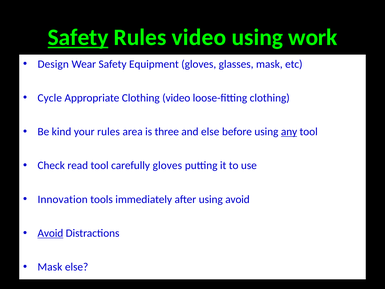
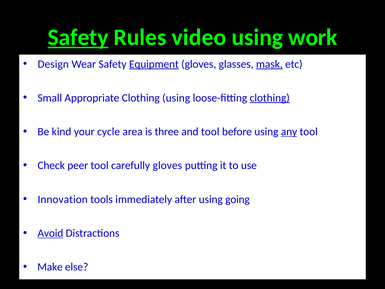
Equipment underline: none -> present
mask at (269, 64) underline: none -> present
Cycle: Cycle -> Small
Clothing video: video -> using
clothing at (270, 98) underline: none -> present
your rules: rules -> cycle
and else: else -> tool
read: read -> peer
using avoid: avoid -> going
Mask at (50, 267): Mask -> Make
